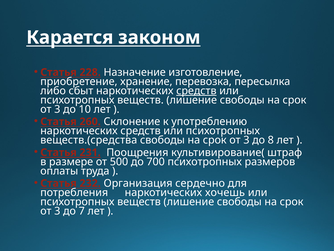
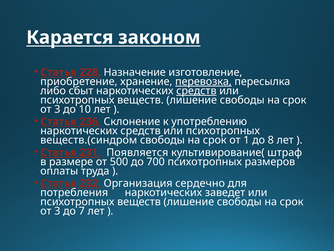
перевозка underline: none -> present
260: 260 -> 236
веществ.(средства: веществ.(средства -> веществ.(синдром
3 at (246, 140): 3 -> 1
Поощрения: Поощрения -> Появляется
хочешь: хочешь -> заведет
